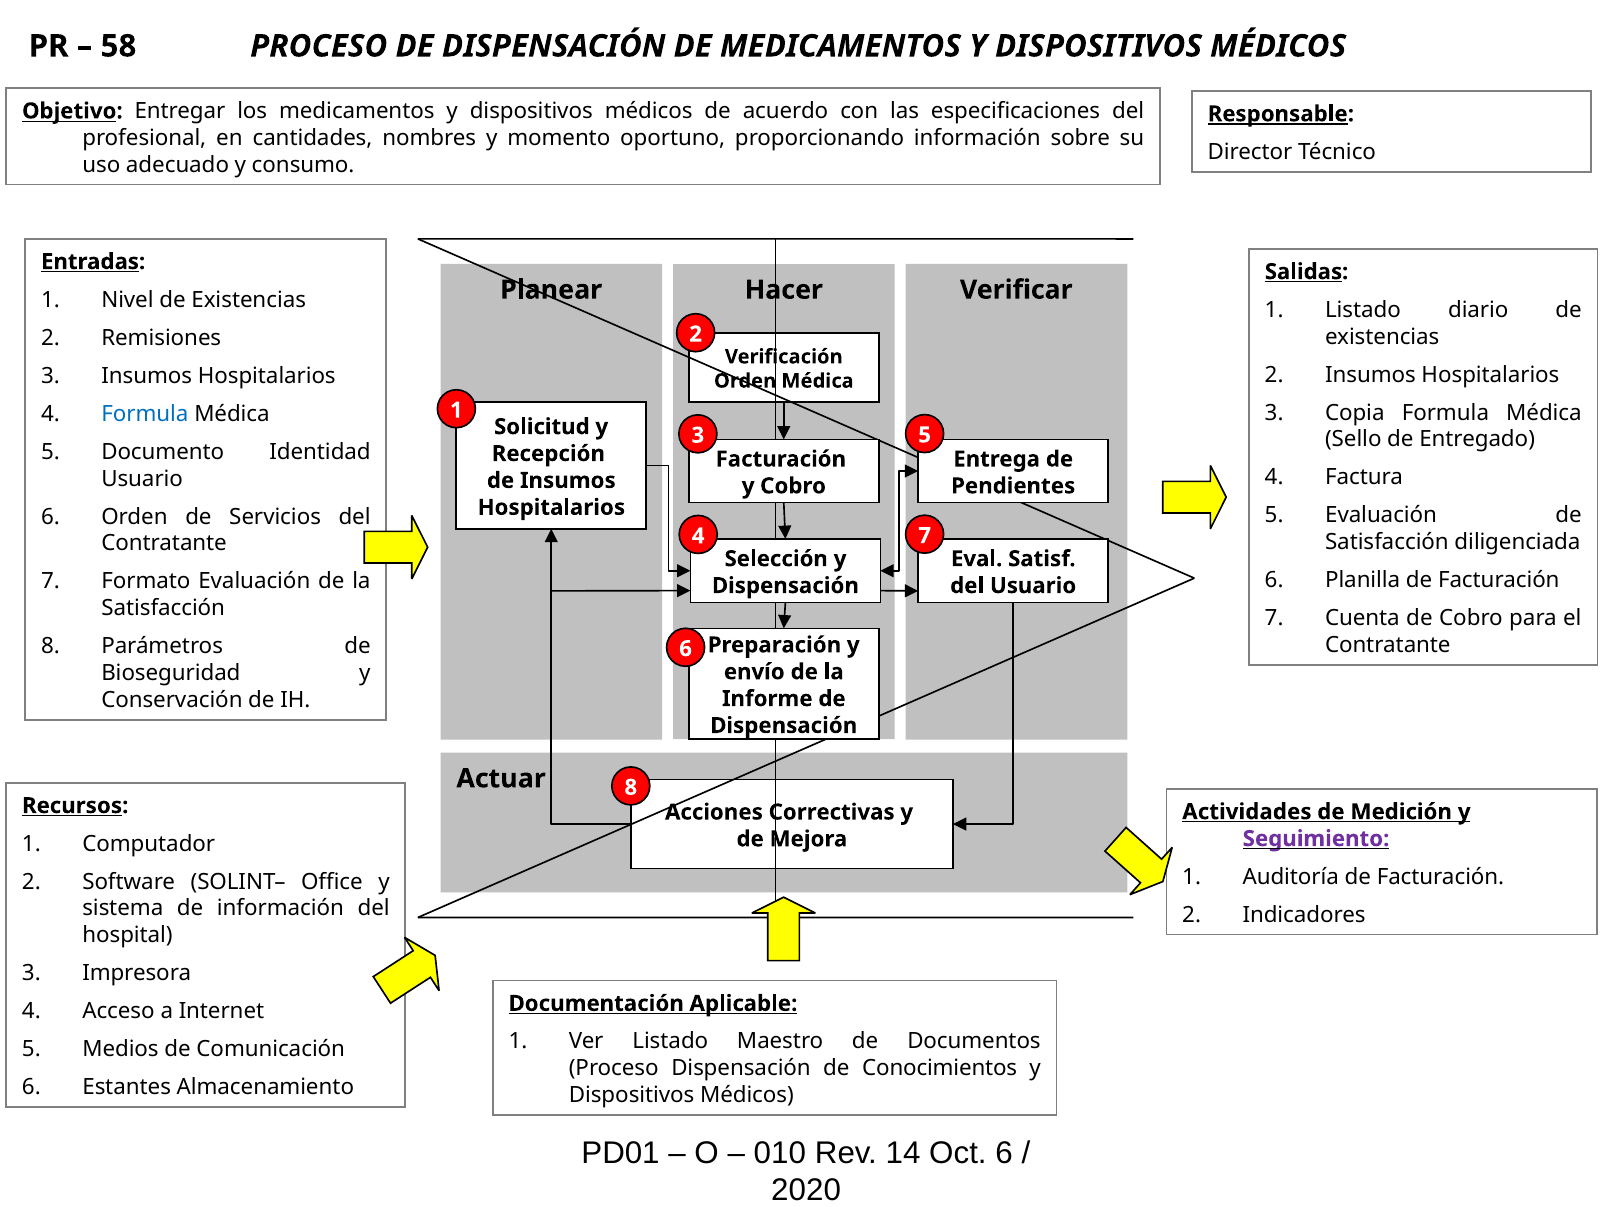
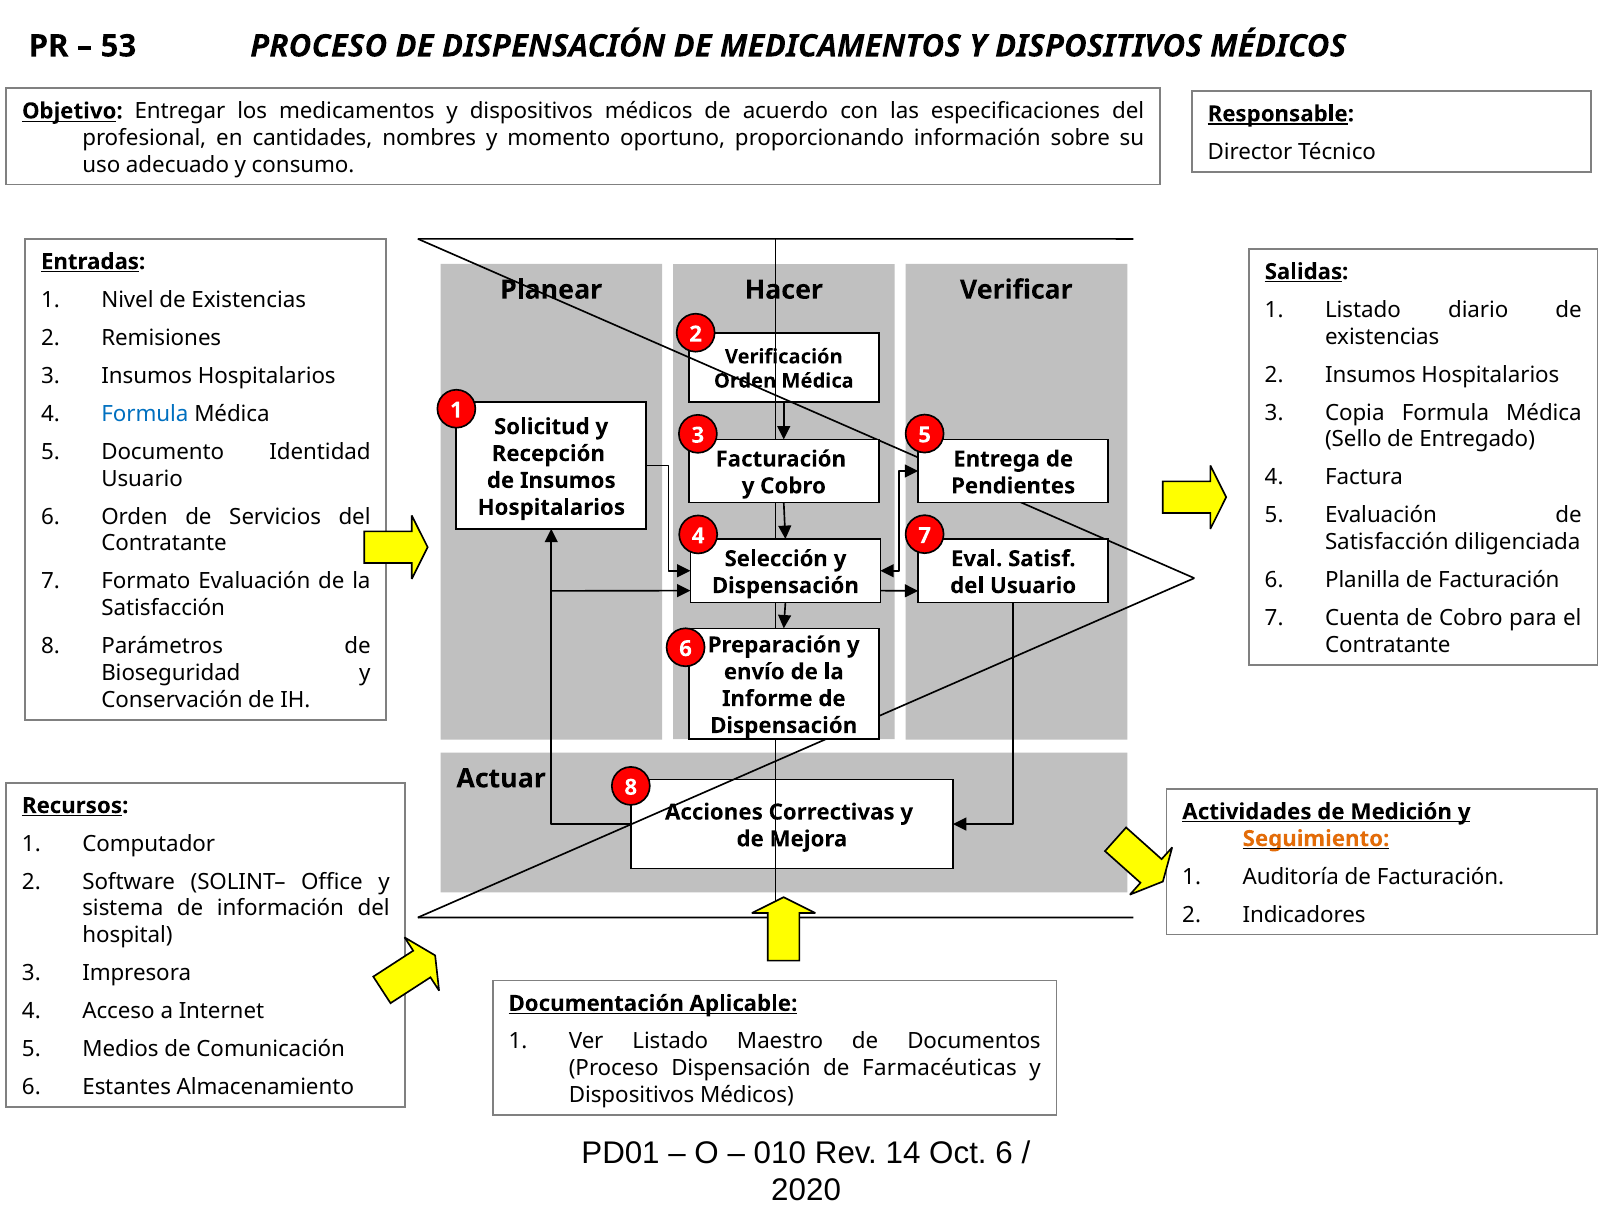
58: 58 -> 53
Seguimiento colour: purple -> orange
Conocimientos: Conocimientos -> Farmacéuticas
